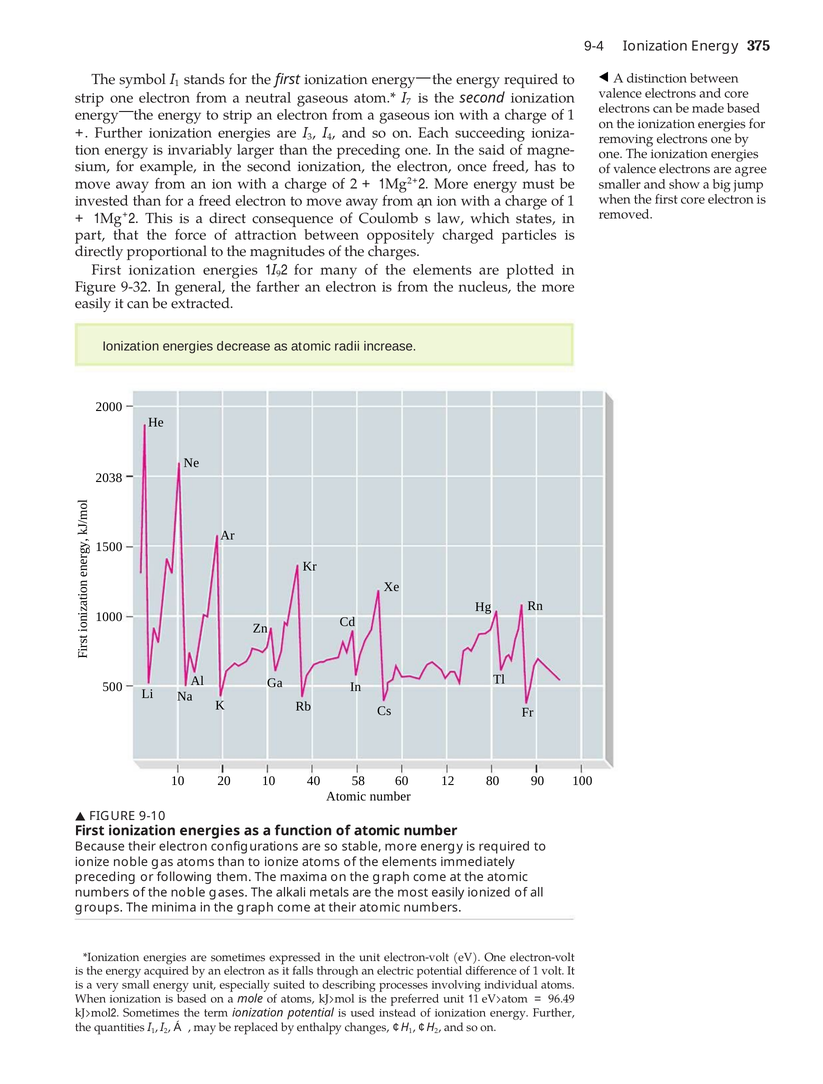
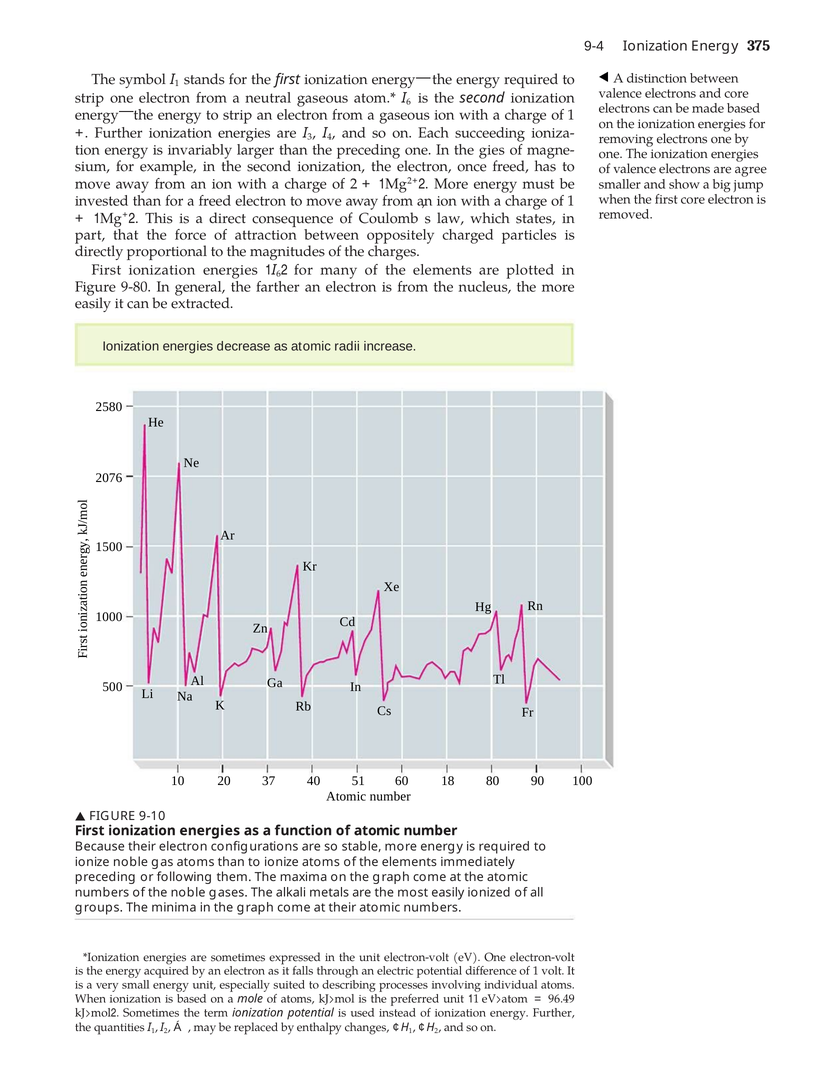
7 at (409, 102): 7 -> 6
said: said -> gies
9 at (279, 274): 9 -> 6
9-32: 9-32 -> 9-80
2000: 2000 -> 2580
2038: 2038 -> 2076
20 10: 10 -> 37
58: 58 -> 51
12: 12 -> 18
